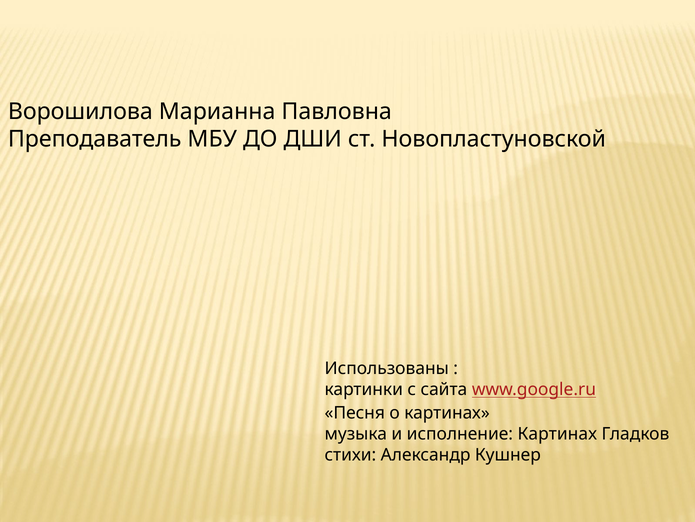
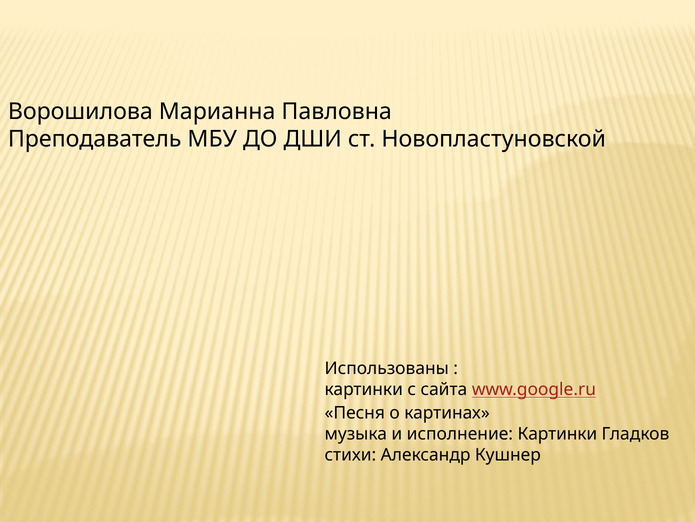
исполнение Картинах: Картинах -> Картинки
